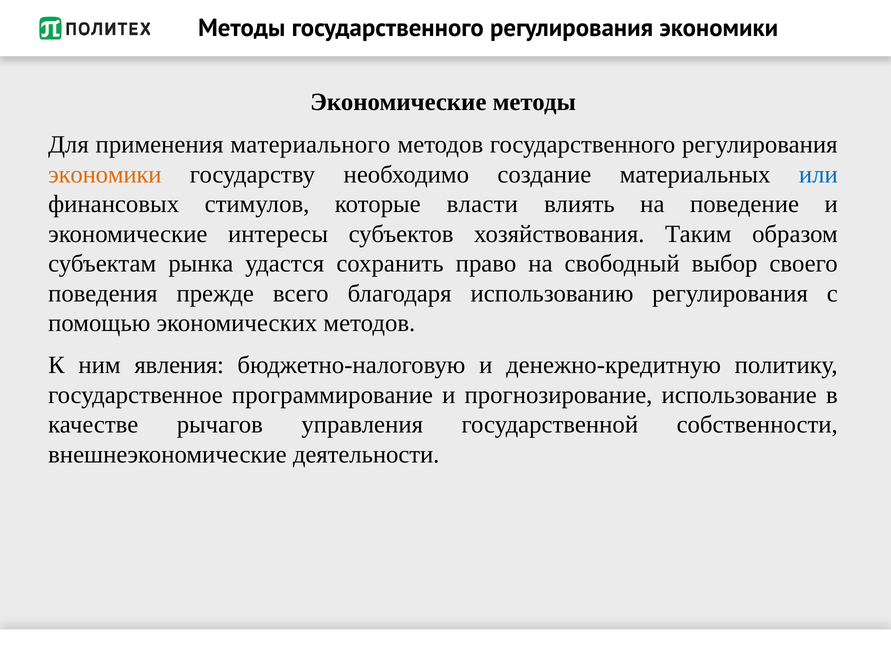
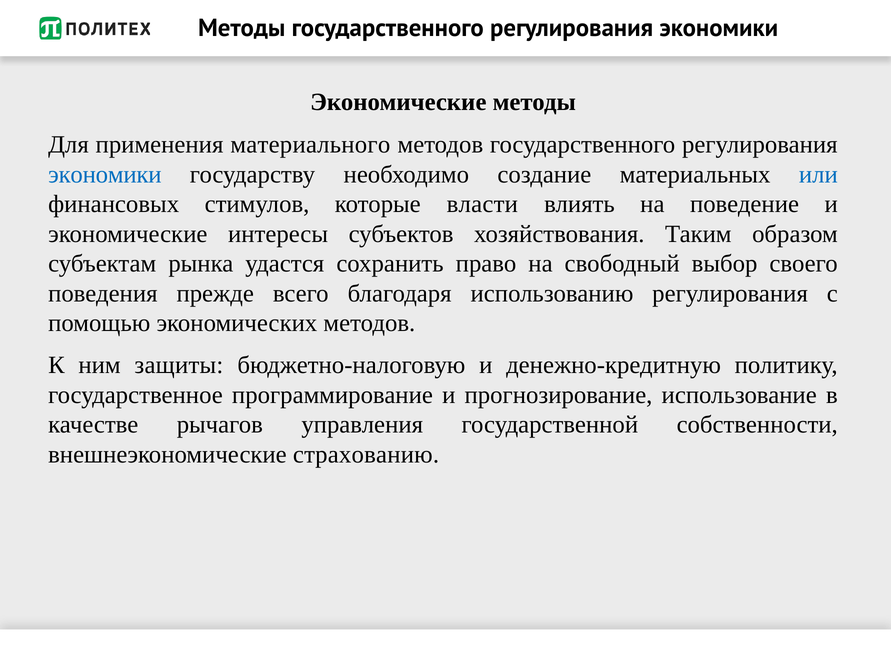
экономики at (105, 175) colour: orange -> blue
явления: явления -> защиты
деятельности: деятельности -> страхованию
